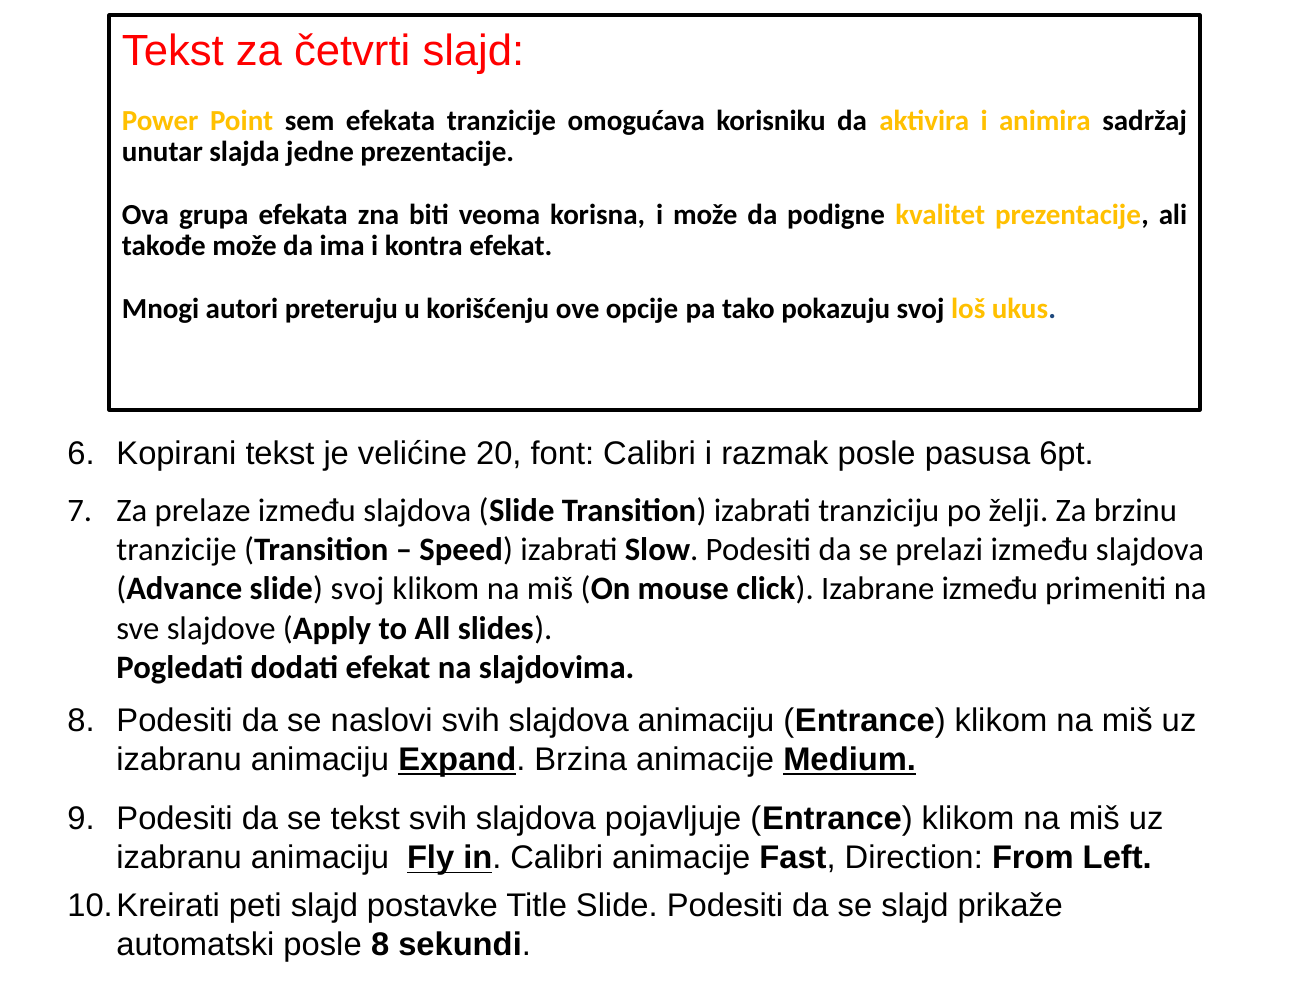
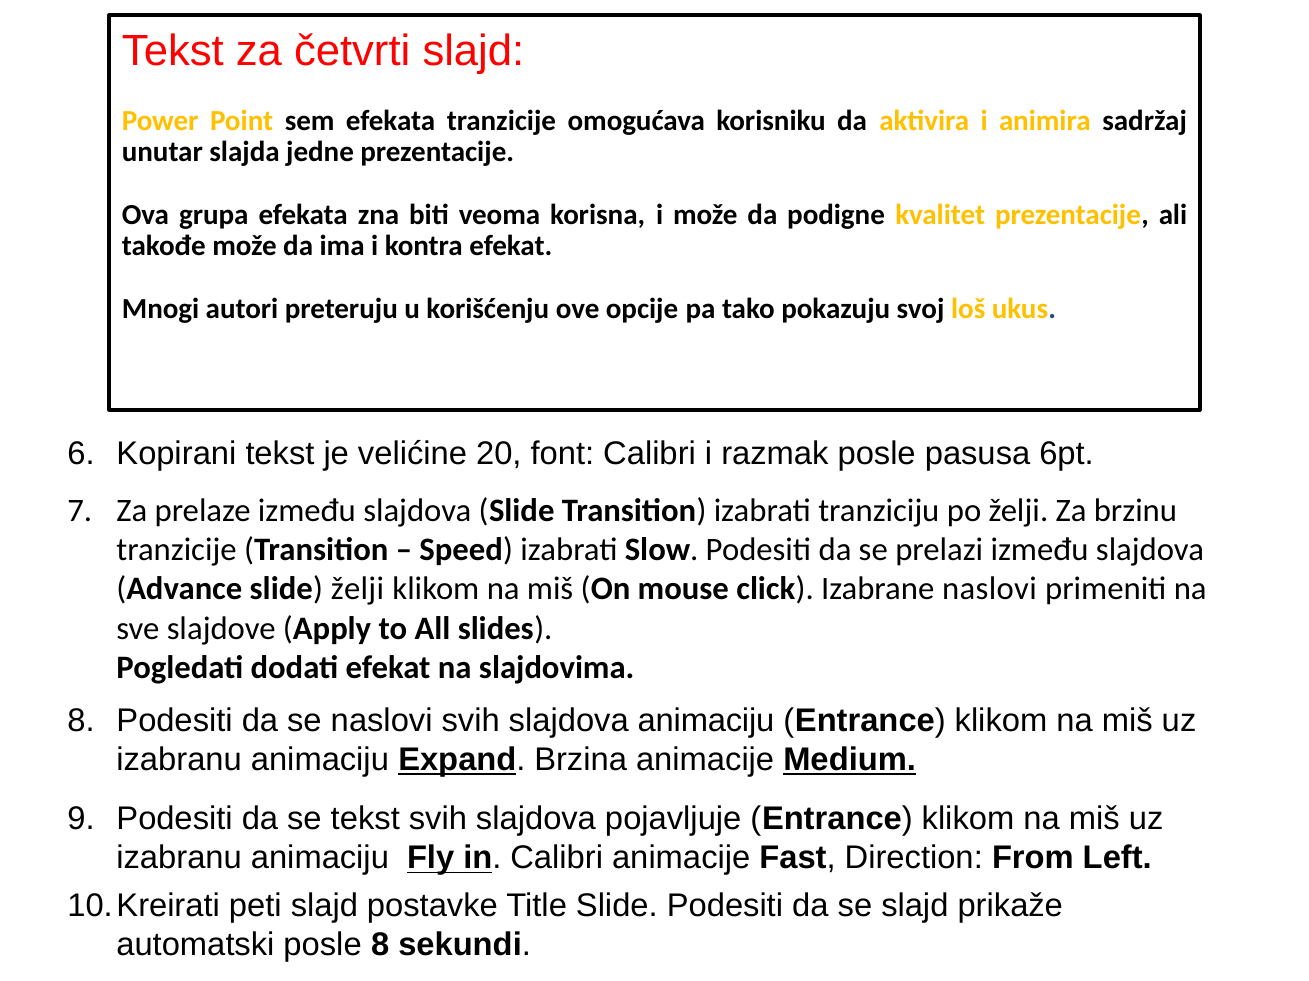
slide svoj: svoj -> želji
Izabrane između: između -> naslovi
